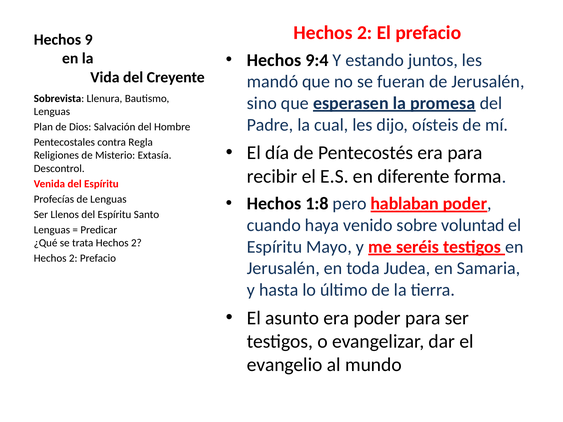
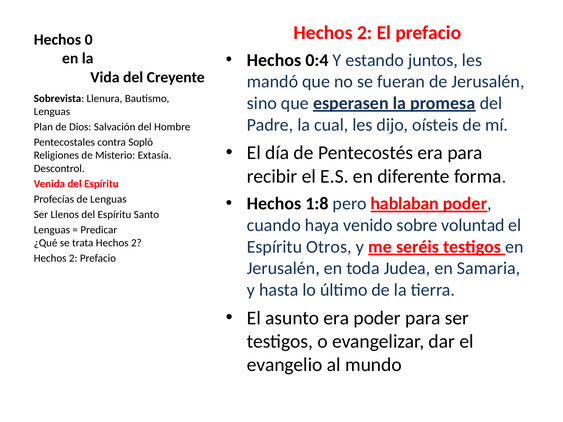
9: 9 -> 0
9:4: 9:4 -> 0:4
Regla: Regla -> Sopló
Mayo: Mayo -> Otros
